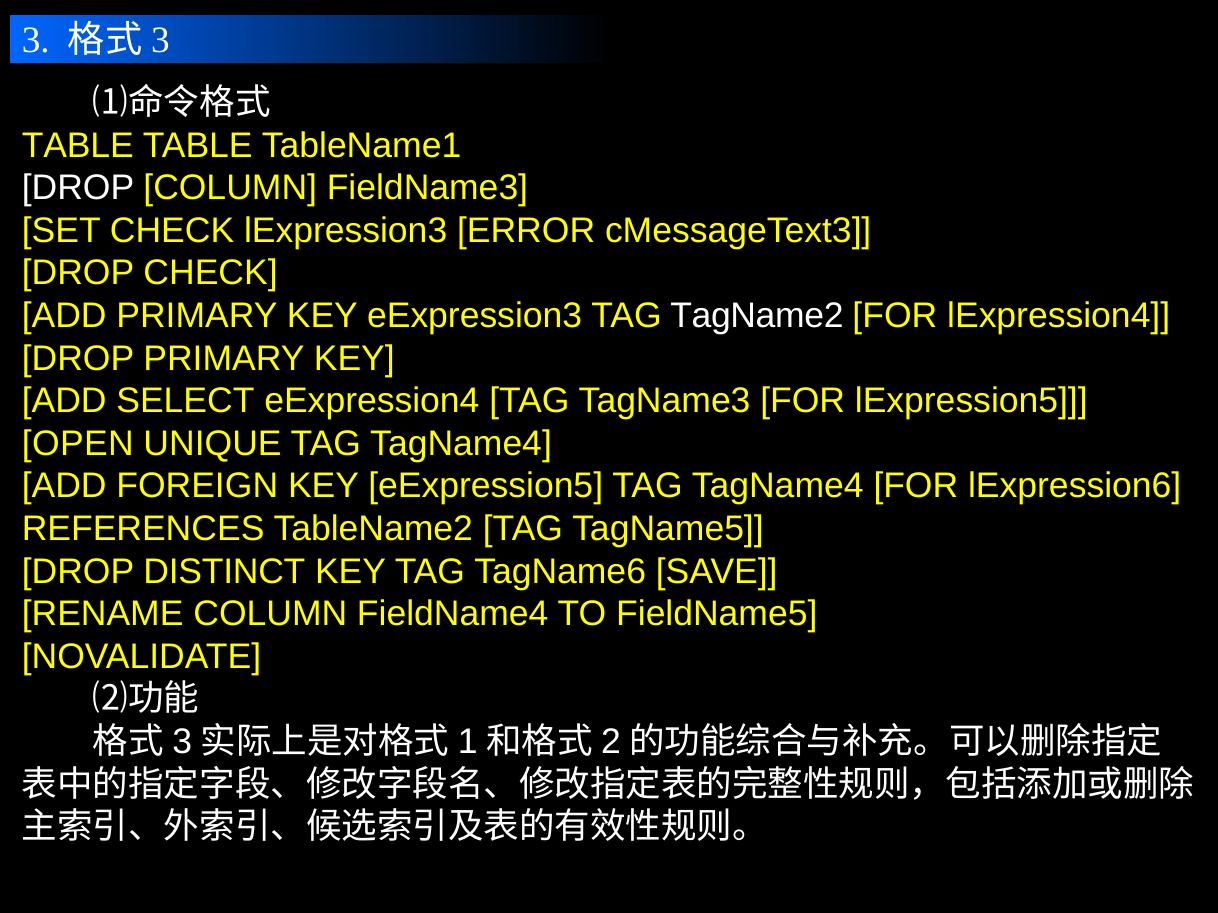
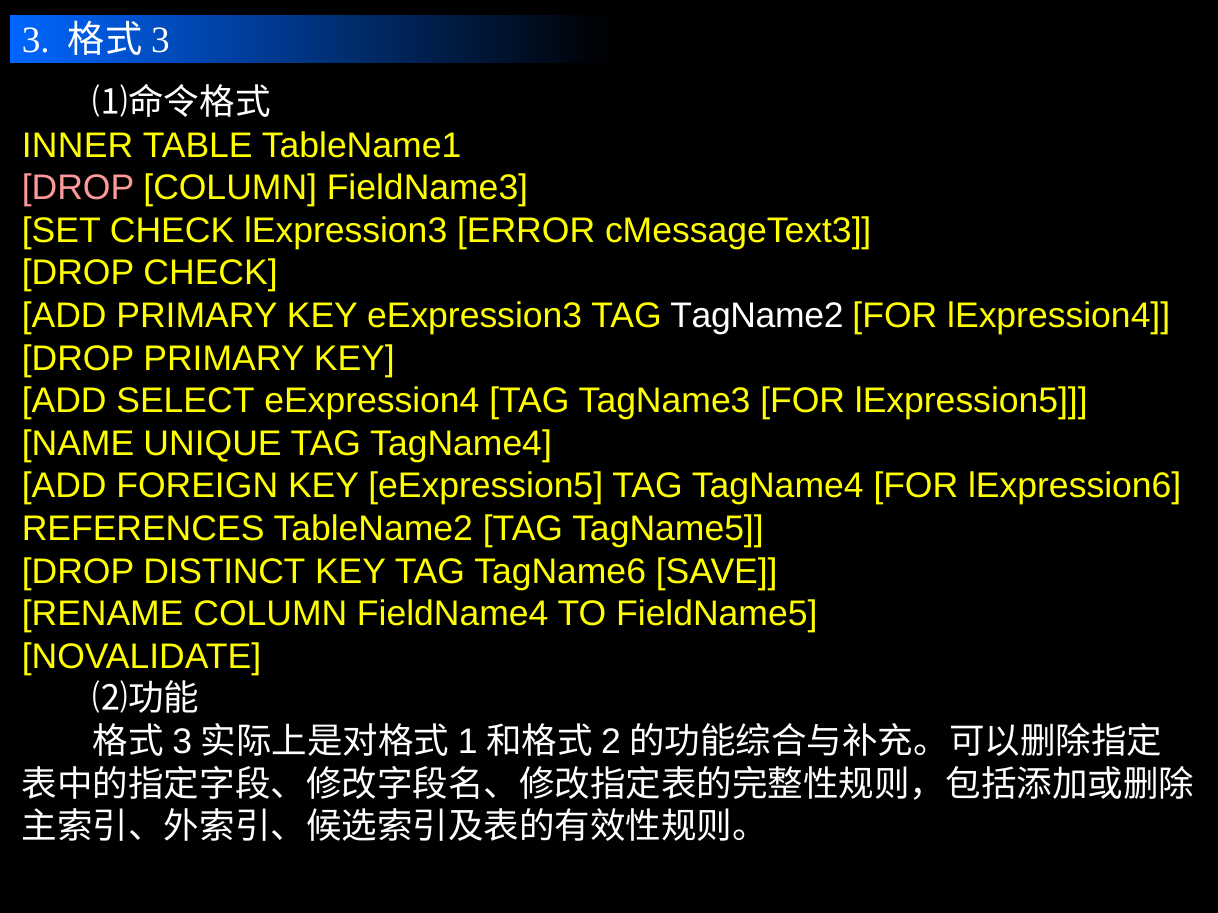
TABLE at (78, 145): TABLE -> INNER
DROP at (78, 188) colour: white -> pink
OPEN: OPEN -> NAME
